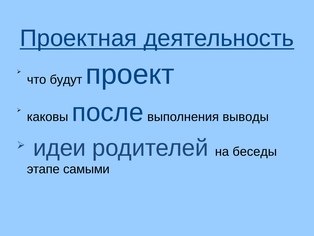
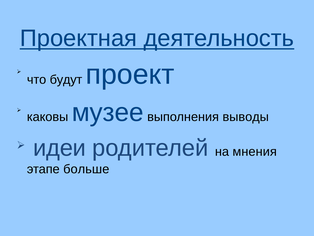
после: после -> музее
беседы: беседы -> мнения
самыми: самыми -> больше
